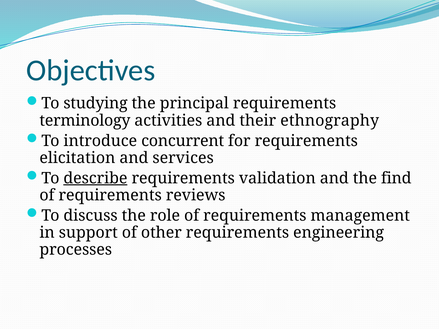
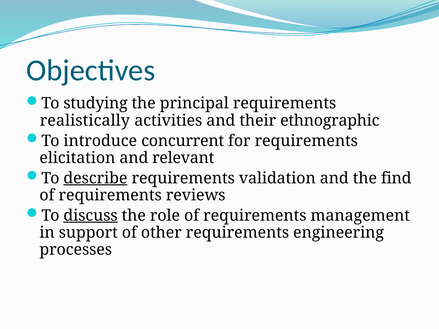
terminology: terminology -> realistically
ethnography: ethnography -> ethnographic
services: services -> relevant
discuss underline: none -> present
